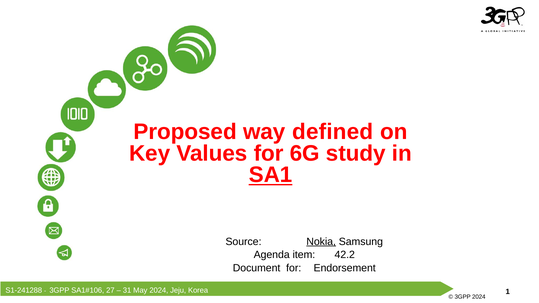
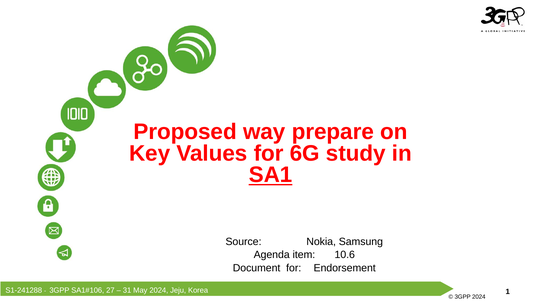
defined: defined -> prepare
Nokia underline: present -> none
42.2: 42.2 -> 10.6
